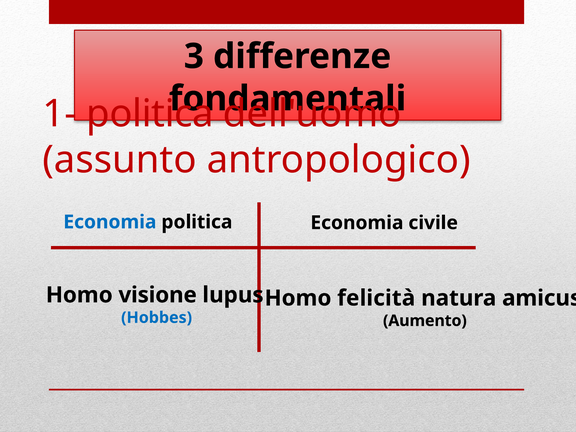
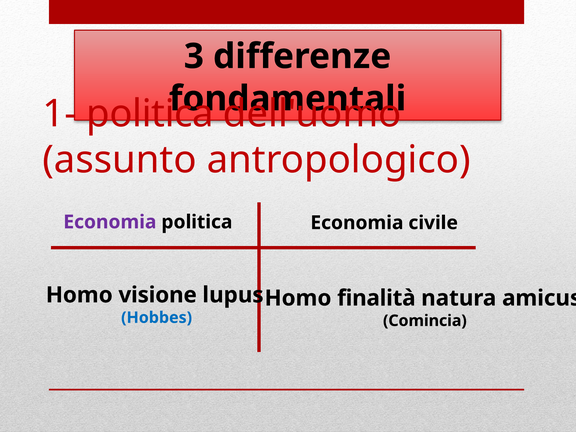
Economia at (110, 222) colour: blue -> purple
felicità: felicità -> finalità
Aumento: Aumento -> Comincia
